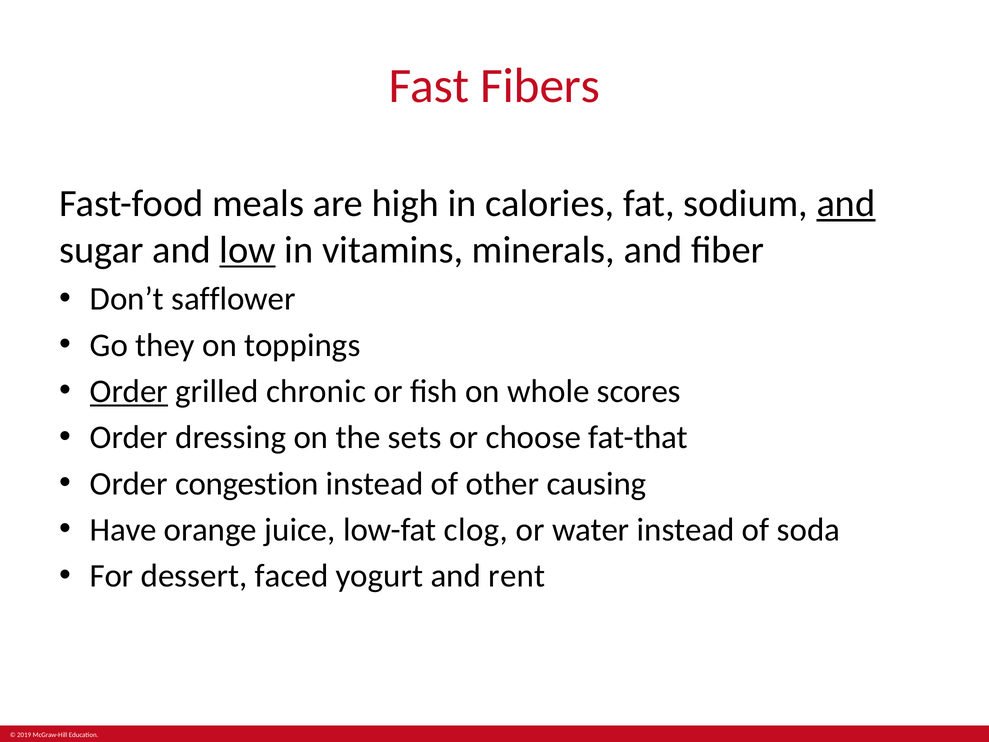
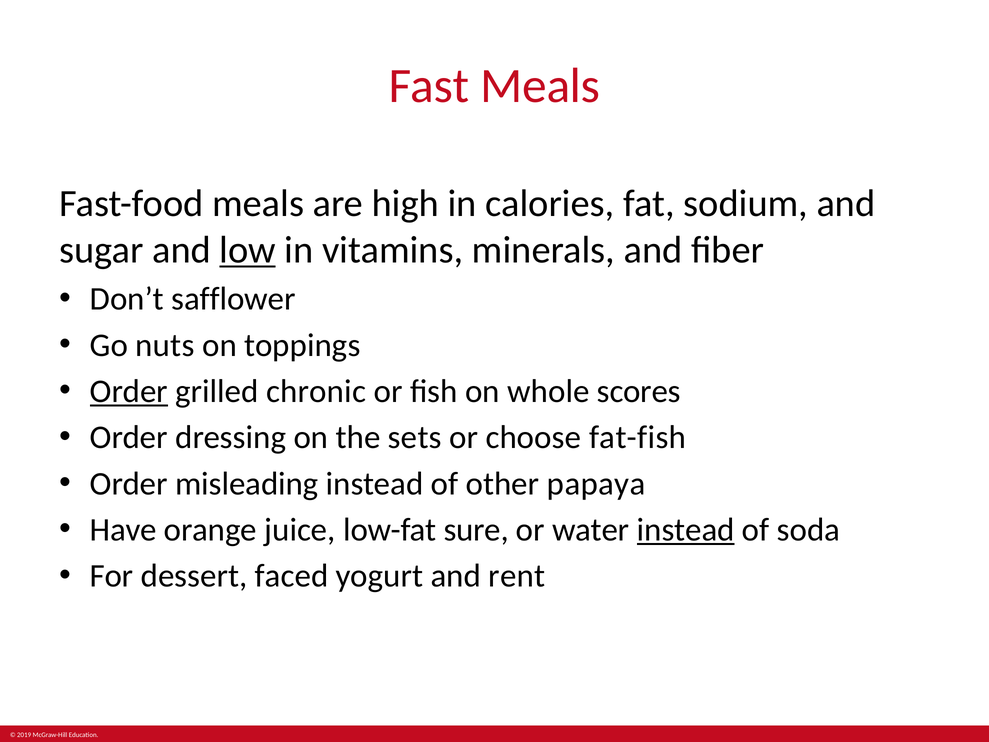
Fast Fibers: Fibers -> Meals
and at (846, 204) underline: present -> none
they: they -> nuts
fat-that: fat-that -> fat-fish
congestion: congestion -> misleading
causing: causing -> papaya
clog: clog -> sure
instead at (686, 530) underline: none -> present
